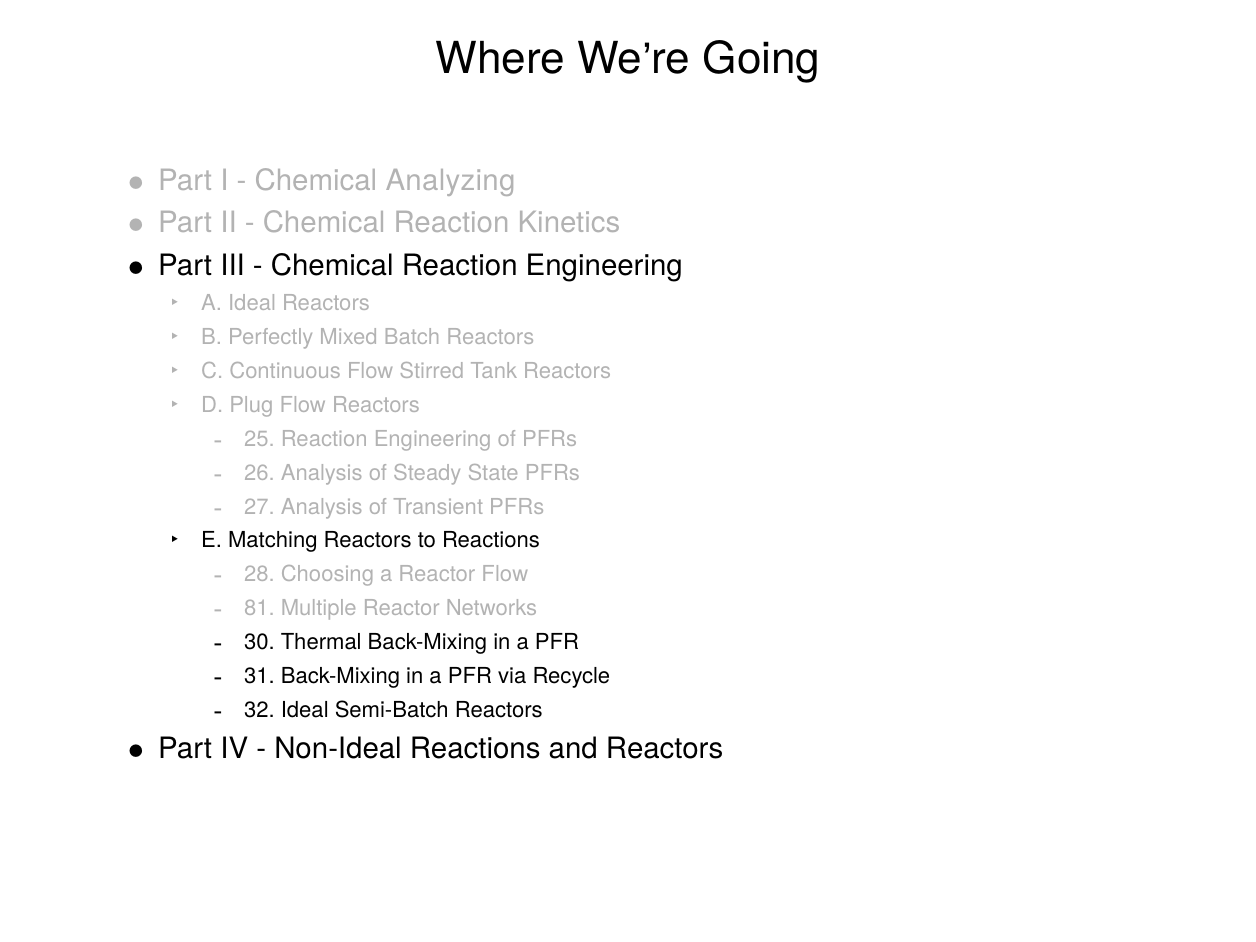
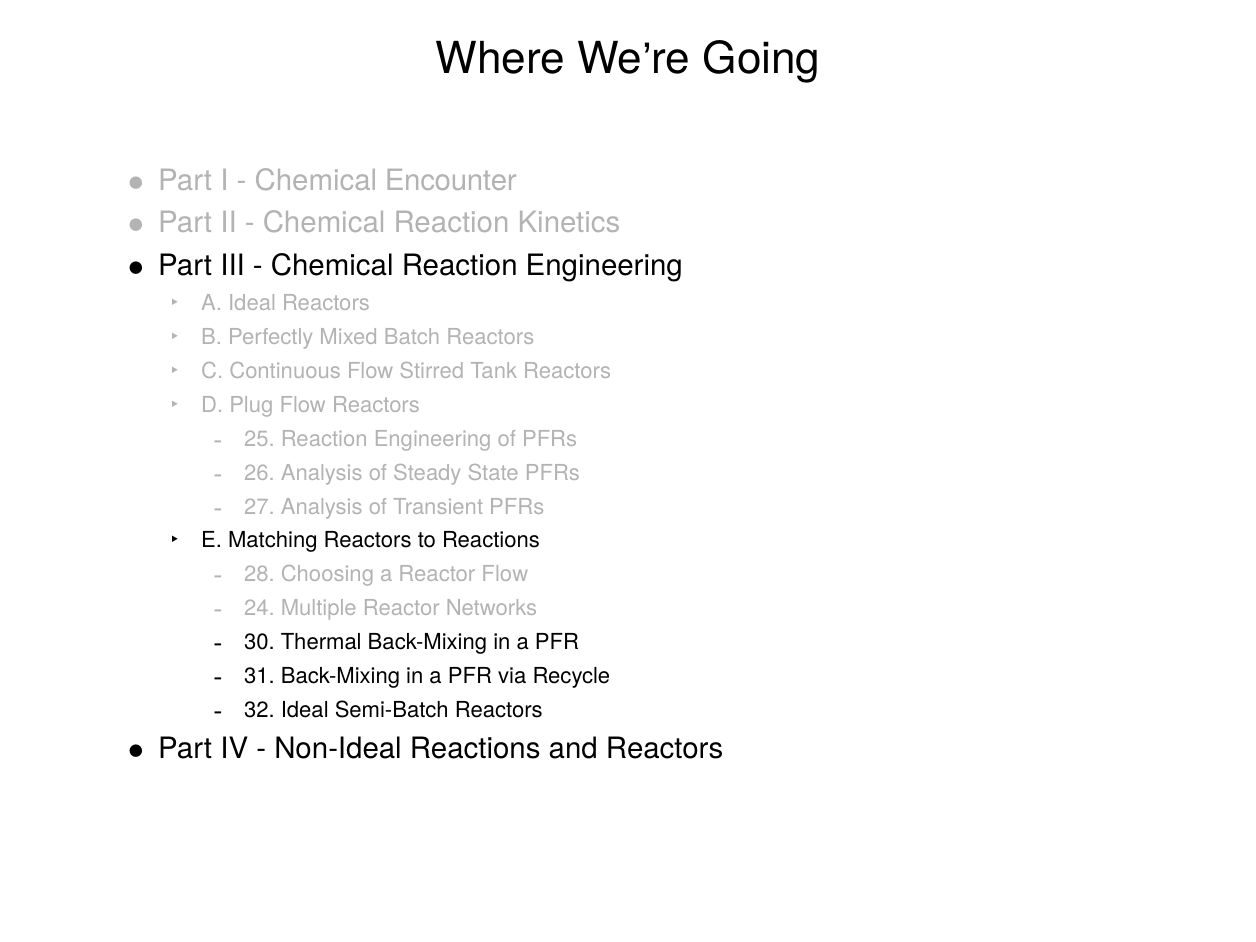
Analyzing: Analyzing -> Encounter
81: 81 -> 24
